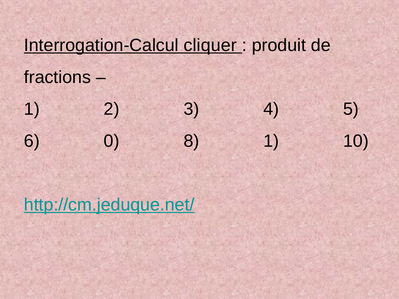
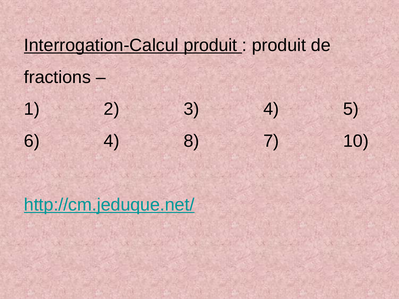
Interrogation-Calcul cliquer: cliquer -> produit
6 0: 0 -> 4
8 1: 1 -> 7
